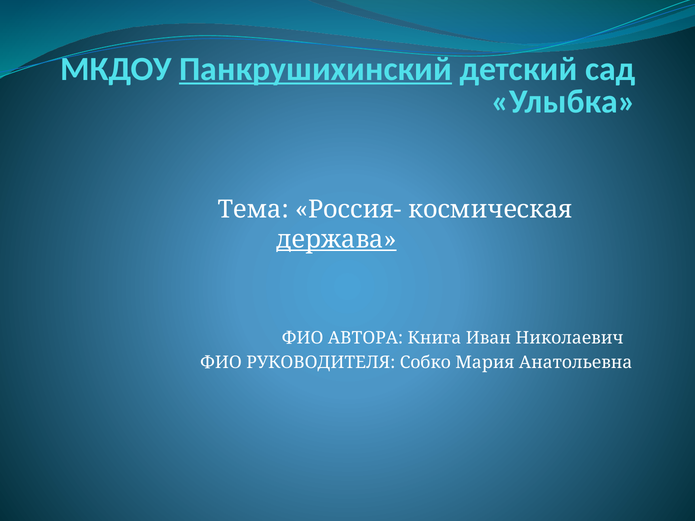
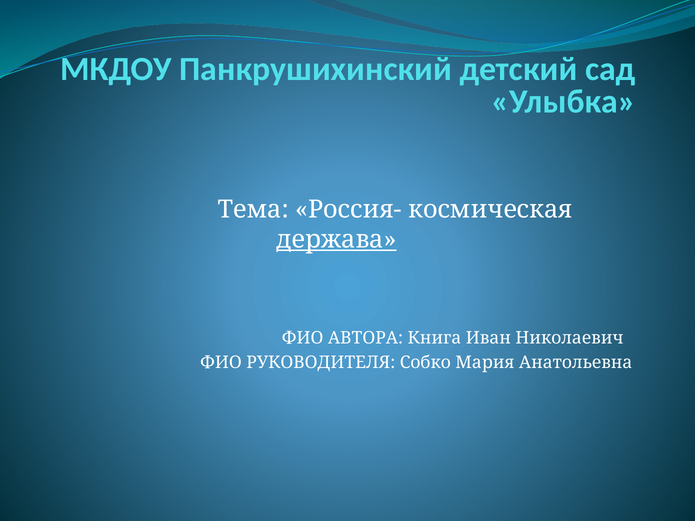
Панкрушихинский underline: present -> none
